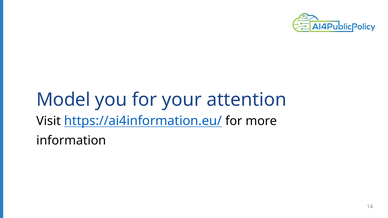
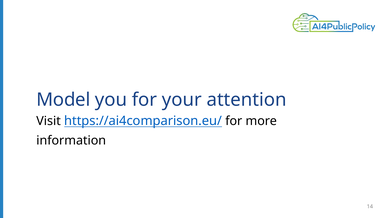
https://ai4information.eu/: https://ai4information.eu/ -> https://ai4comparison.eu/
